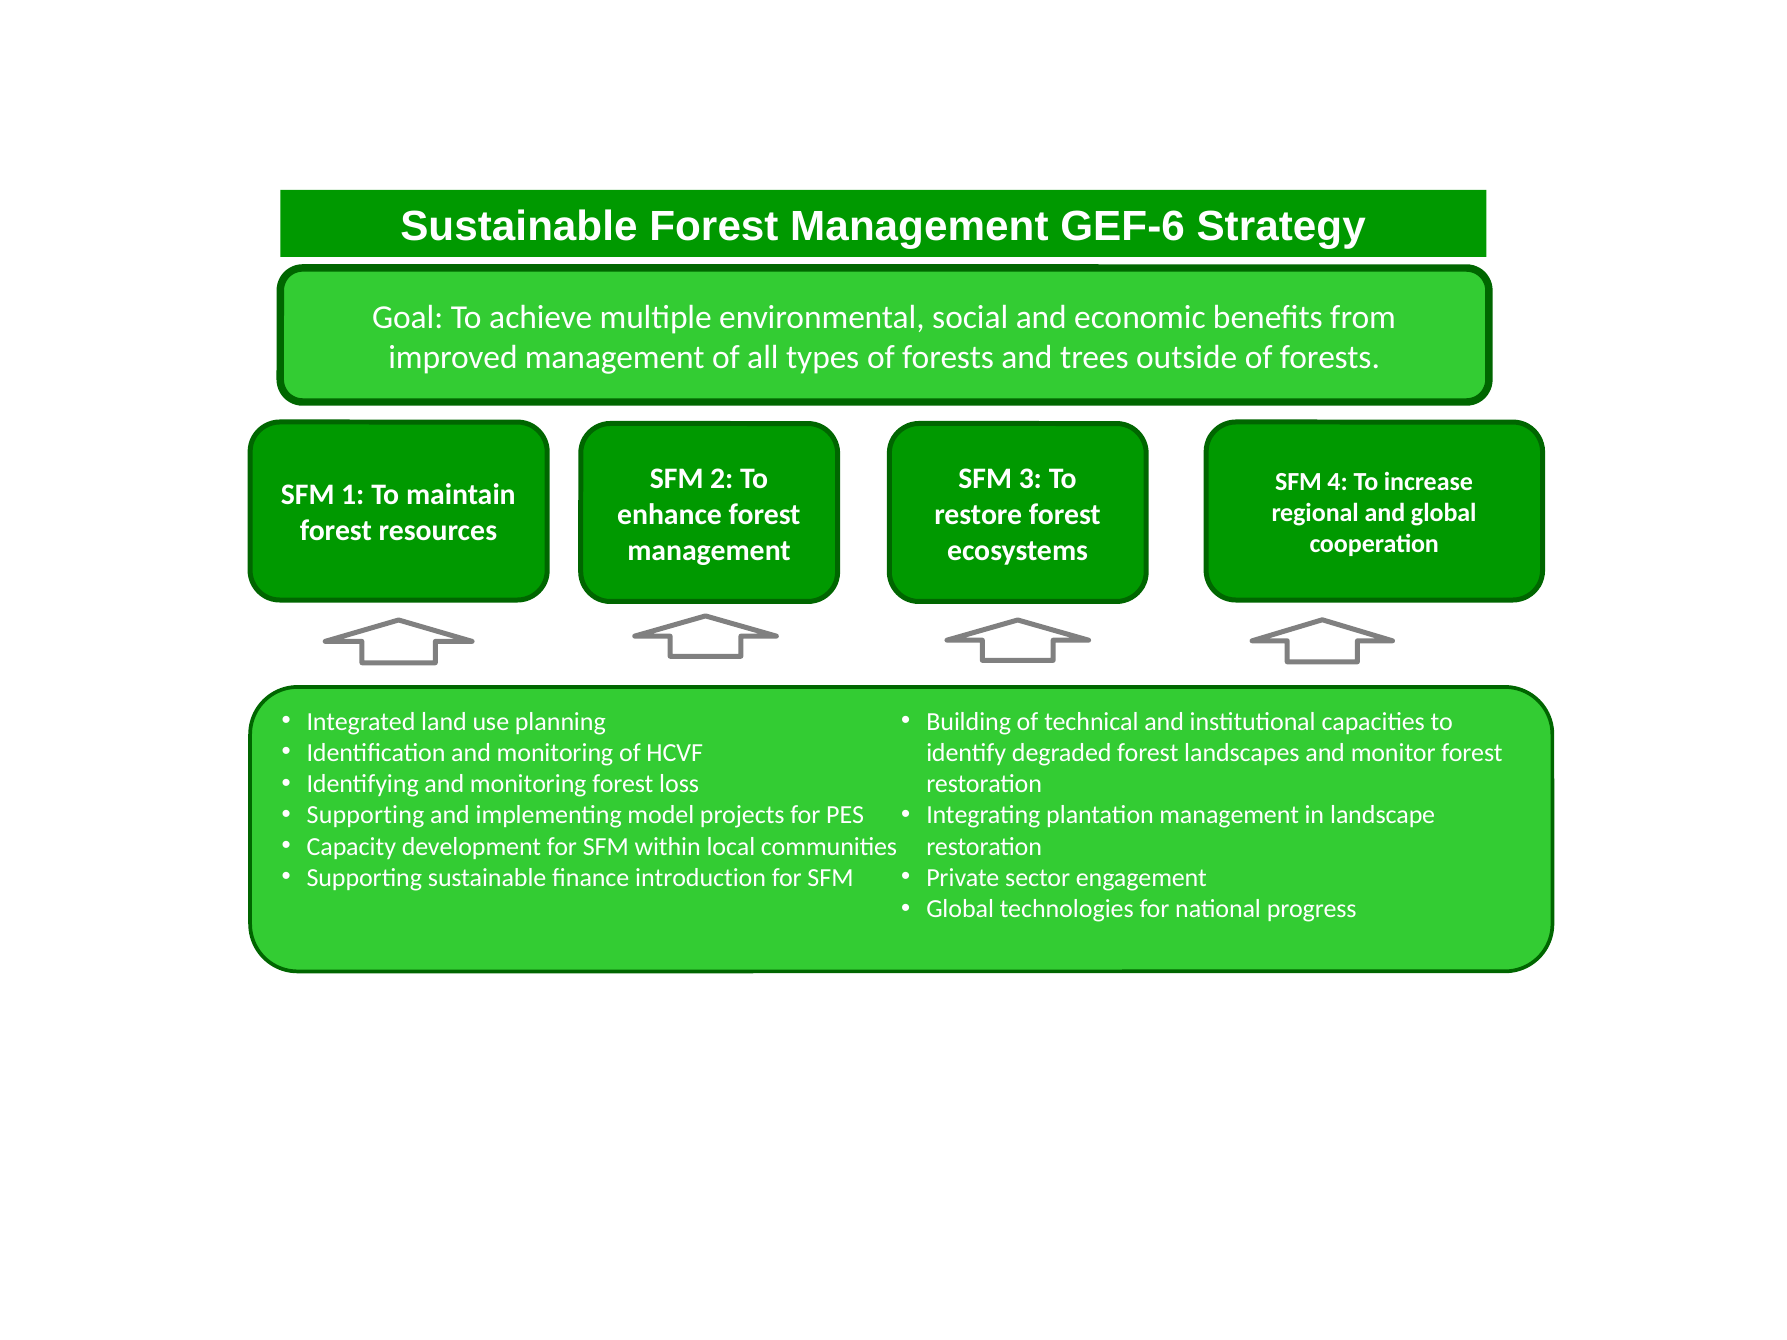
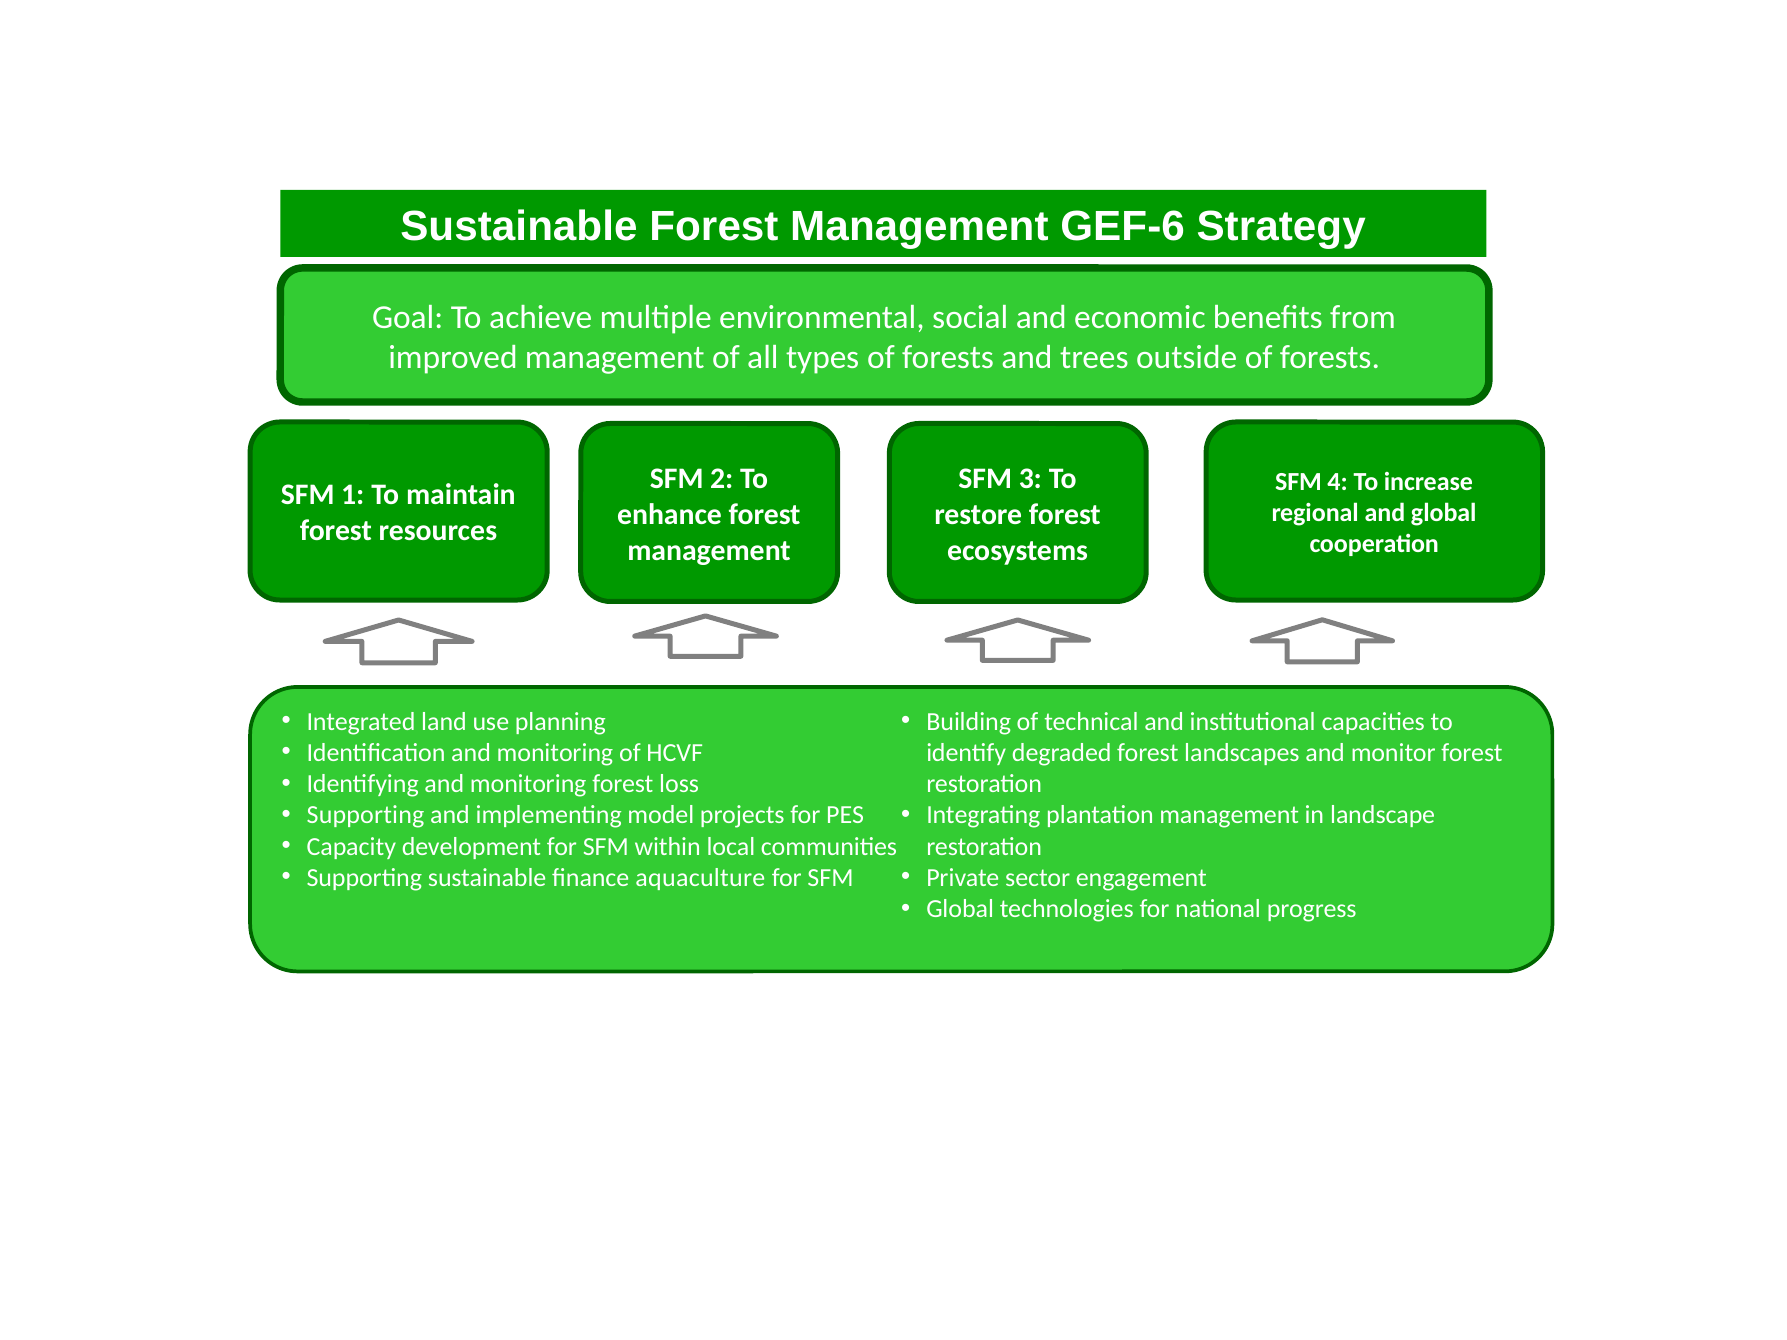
introduction: introduction -> aquaculture
